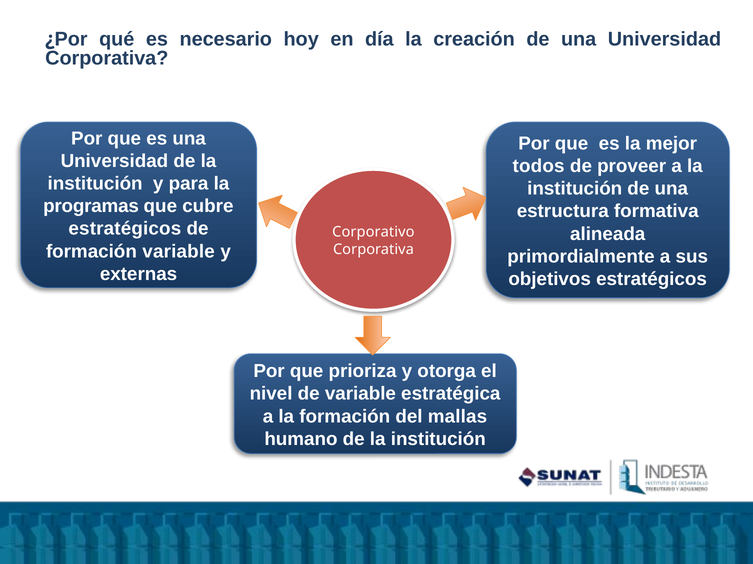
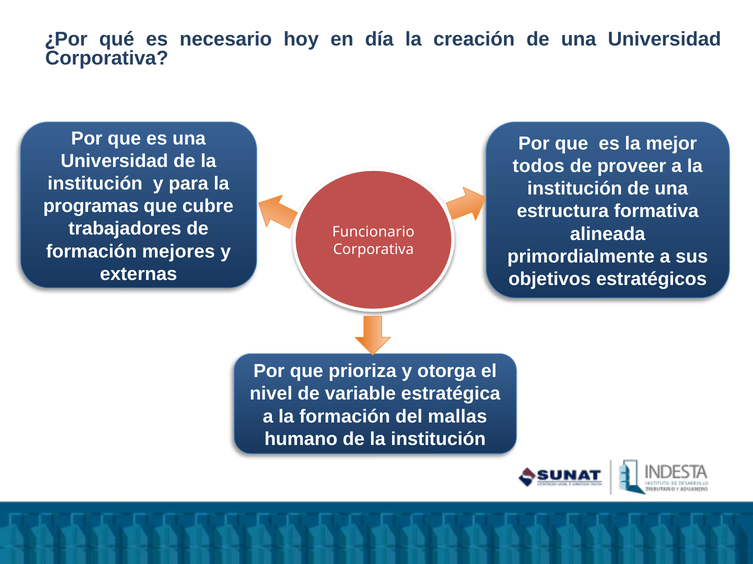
estratégicos at (125, 229): estratégicos -> trabajadores
Corporativo: Corporativo -> Funcionario
formación variable: variable -> mejores
